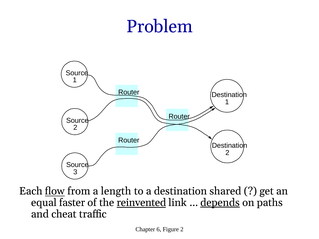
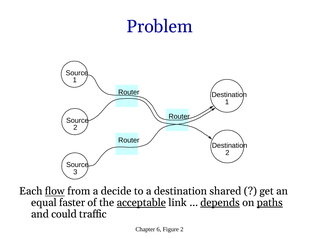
length: length -> decide
reinvented: reinvented -> acceptable
paths underline: none -> present
cheat: cheat -> could
